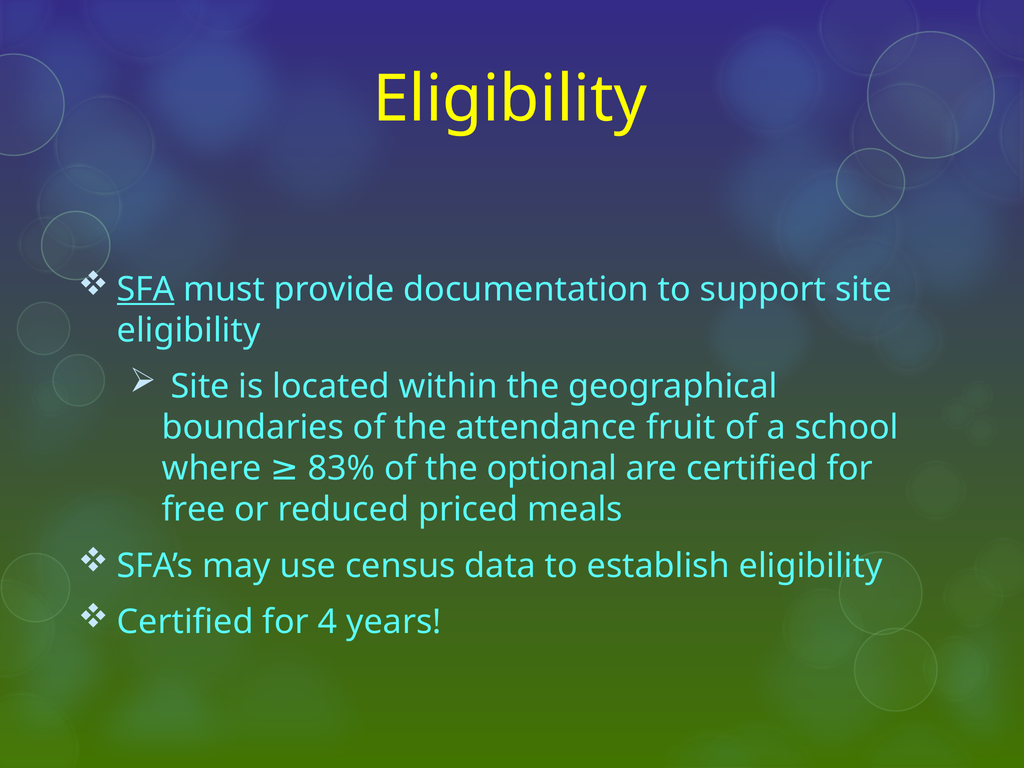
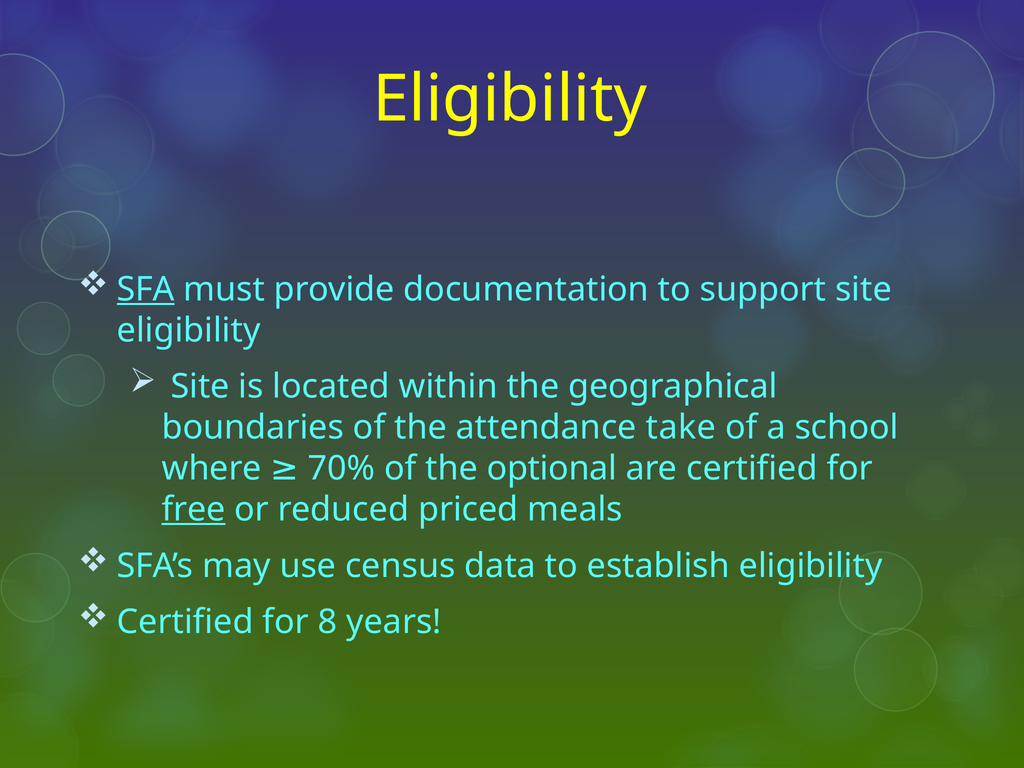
fruit: fruit -> take
83%: 83% -> 70%
free underline: none -> present
4: 4 -> 8
